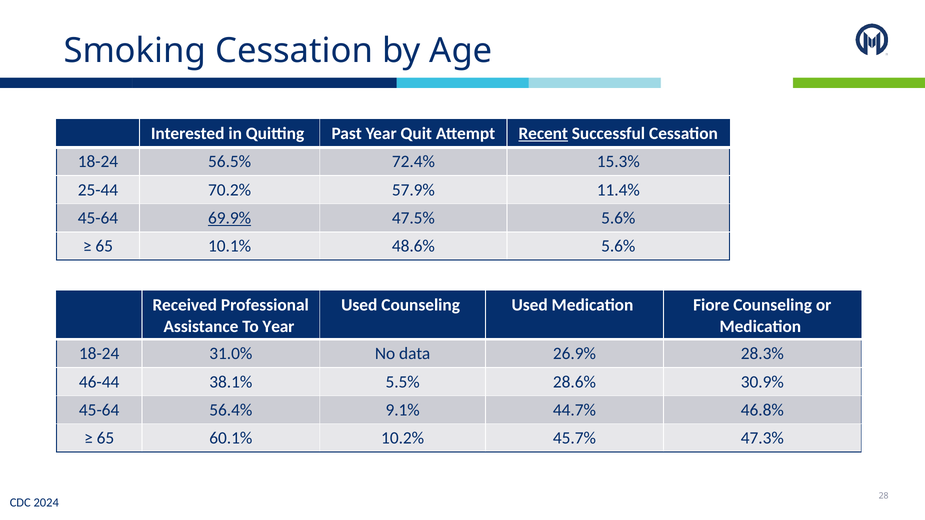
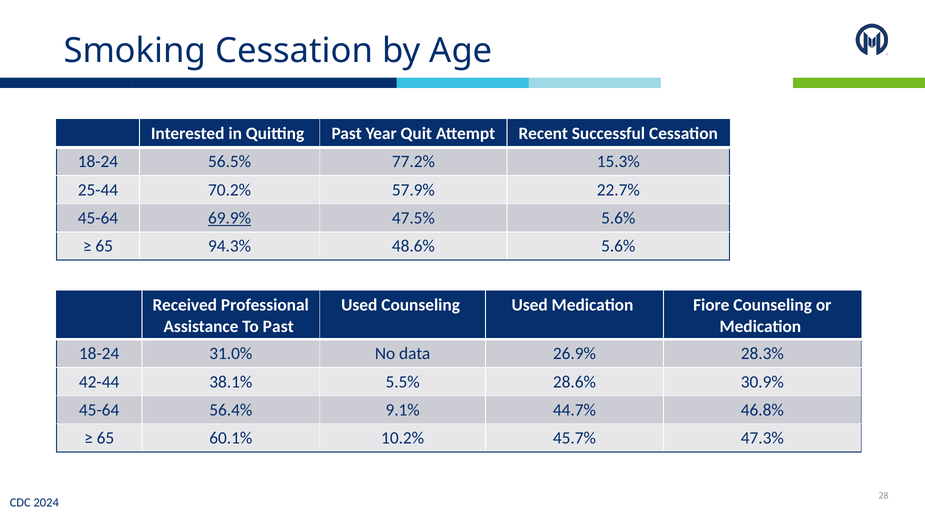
Recent underline: present -> none
72.4%: 72.4% -> 77.2%
11.4%: 11.4% -> 22.7%
10.1%: 10.1% -> 94.3%
To Year: Year -> Past
46-44: 46-44 -> 42-44
